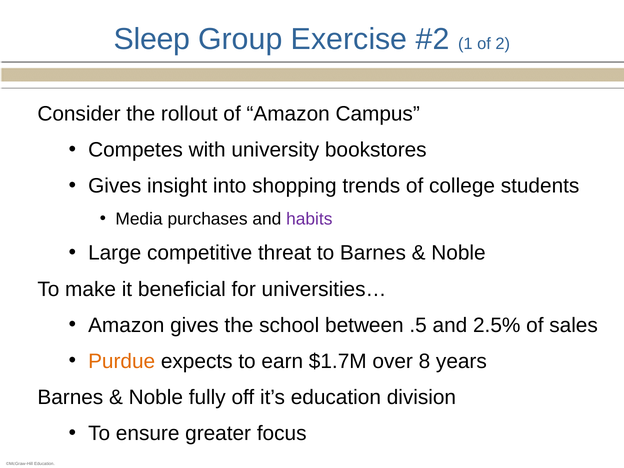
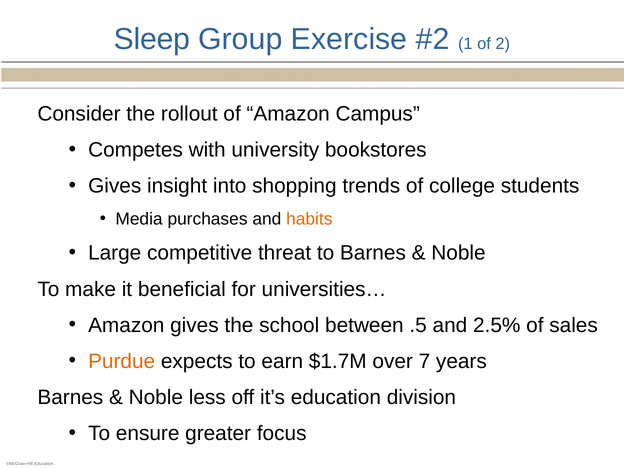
habits colour: purple -> orange
8: 8 -> 7
fully: fully -> less
